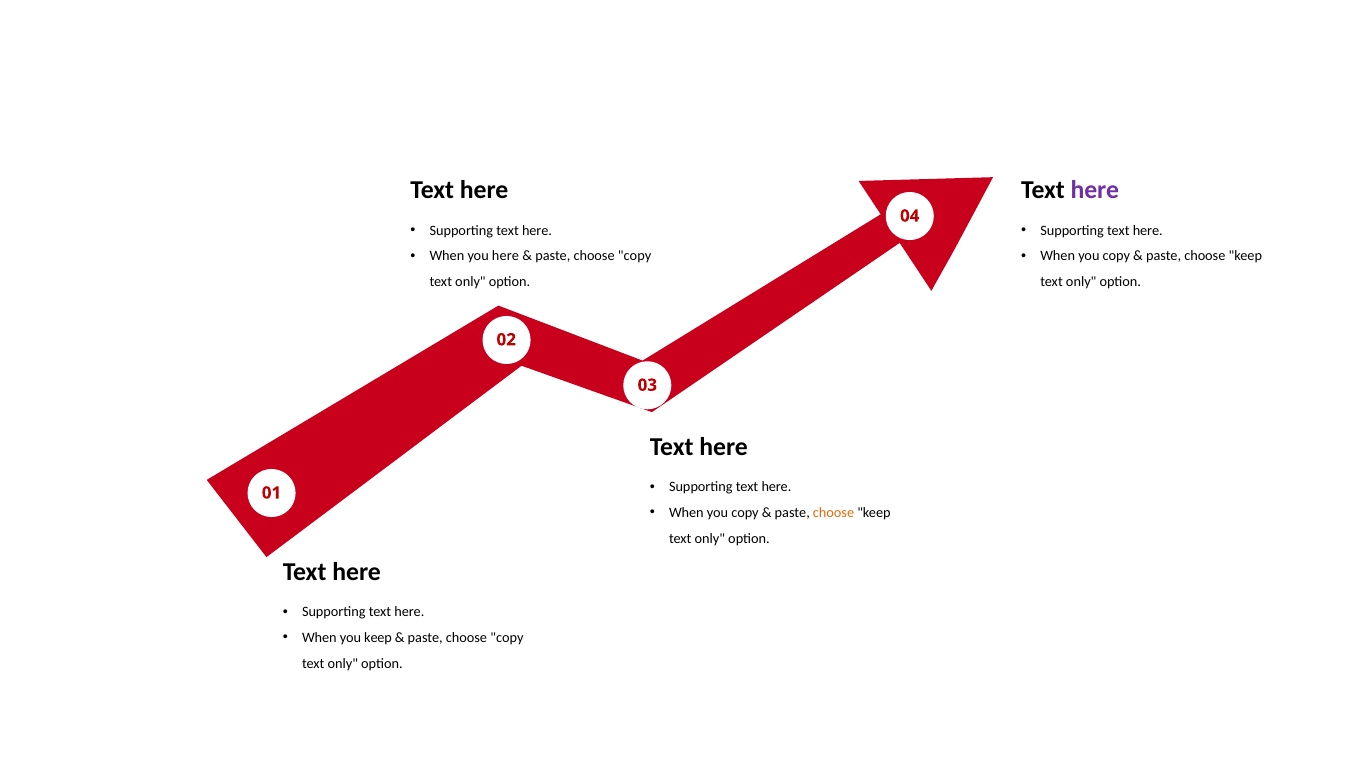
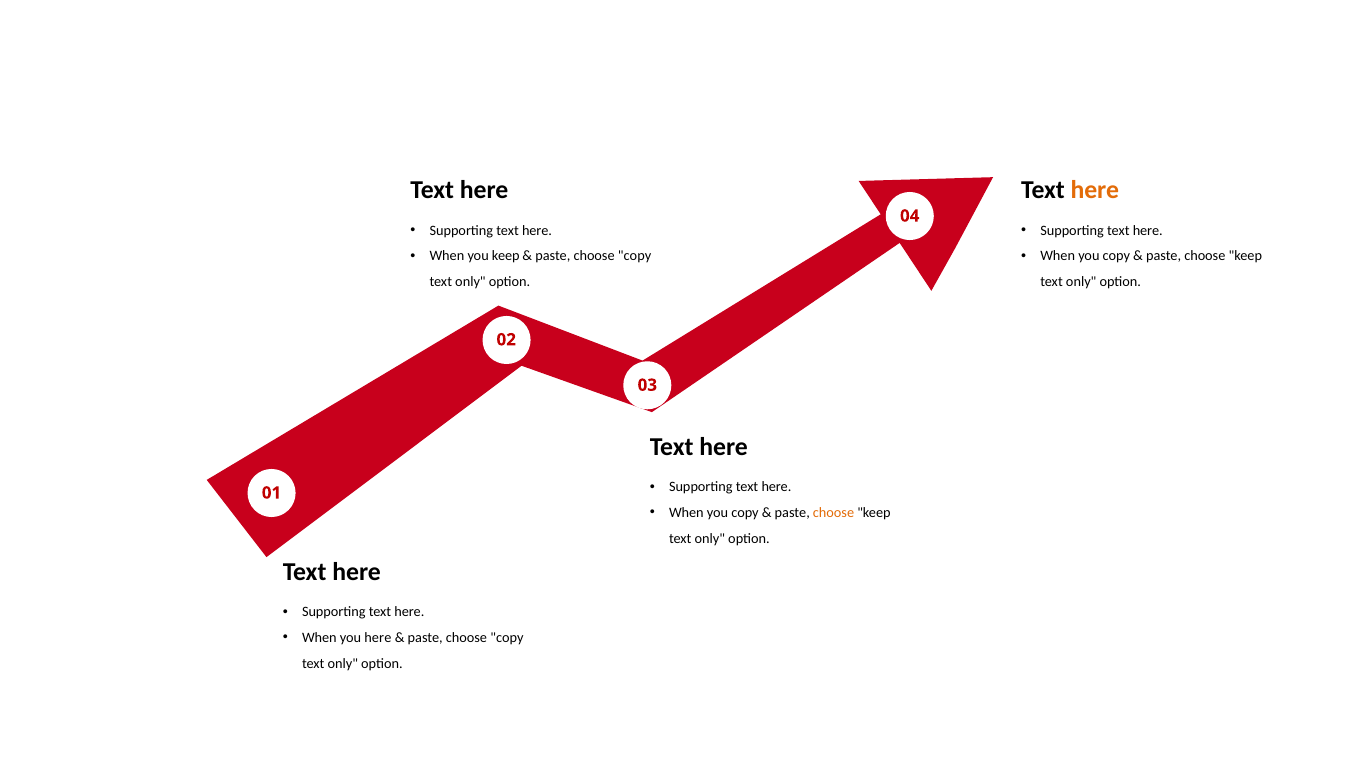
here at (1095, 190) colour: purple -> orange
you here: here -> keep
you keep: keep -> here
